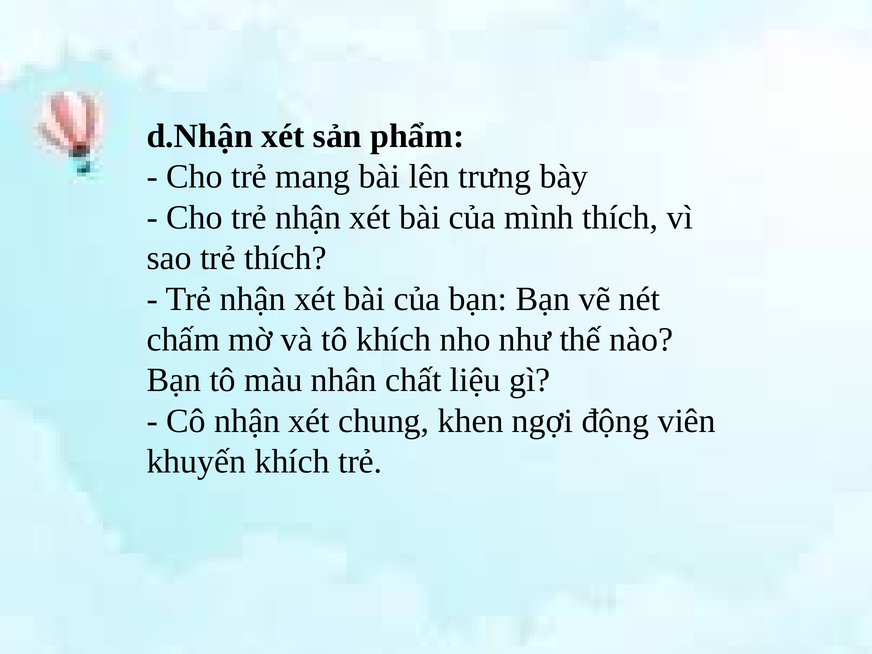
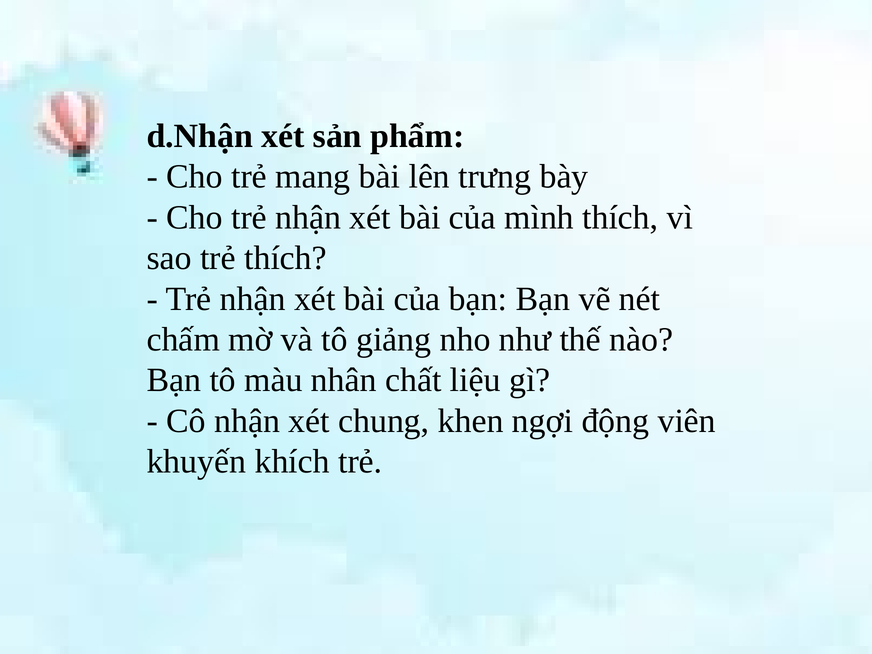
tô khích: khích -> giảng
